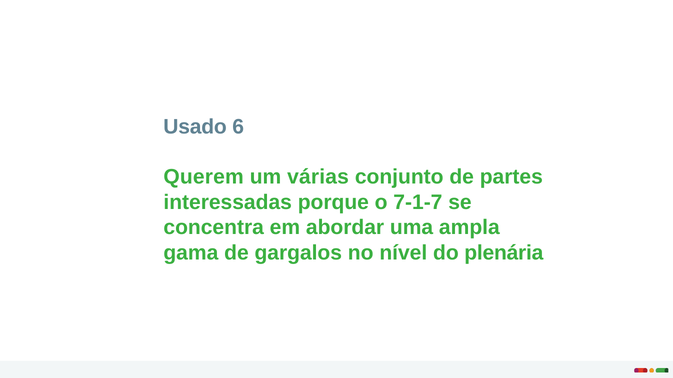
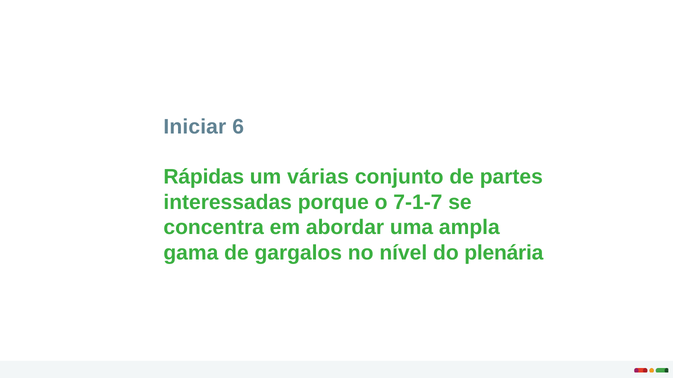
Usado: Usado -> Iniciar
Querem: Querem -> Rápidas
